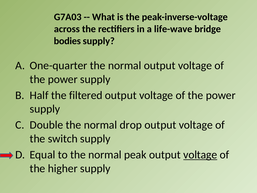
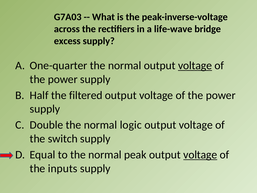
bodies: bodies -> excess
voltage at (195, 65) underline: none -> present
drop: drop -> logic
higher: higher -> inputs
